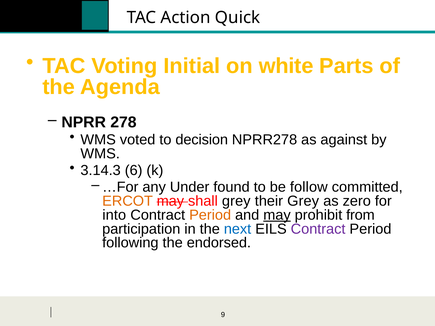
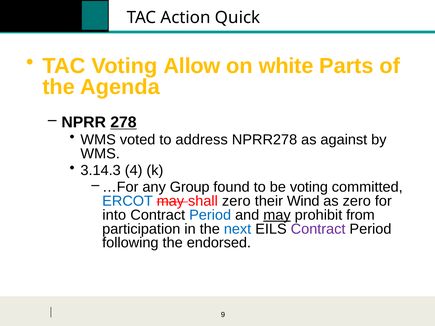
Initial: Initial -> Allow
278 underline: none -> present
decision: decision -> address
6: 6 -> 4
Under: Under -> Group
be follow: follow -> voting
ERCOT colour: orange -> blue
shall grey: grey -> zero
their Grey: Grey -> Wind
Period at (210, 215) colour: orange -> blue
